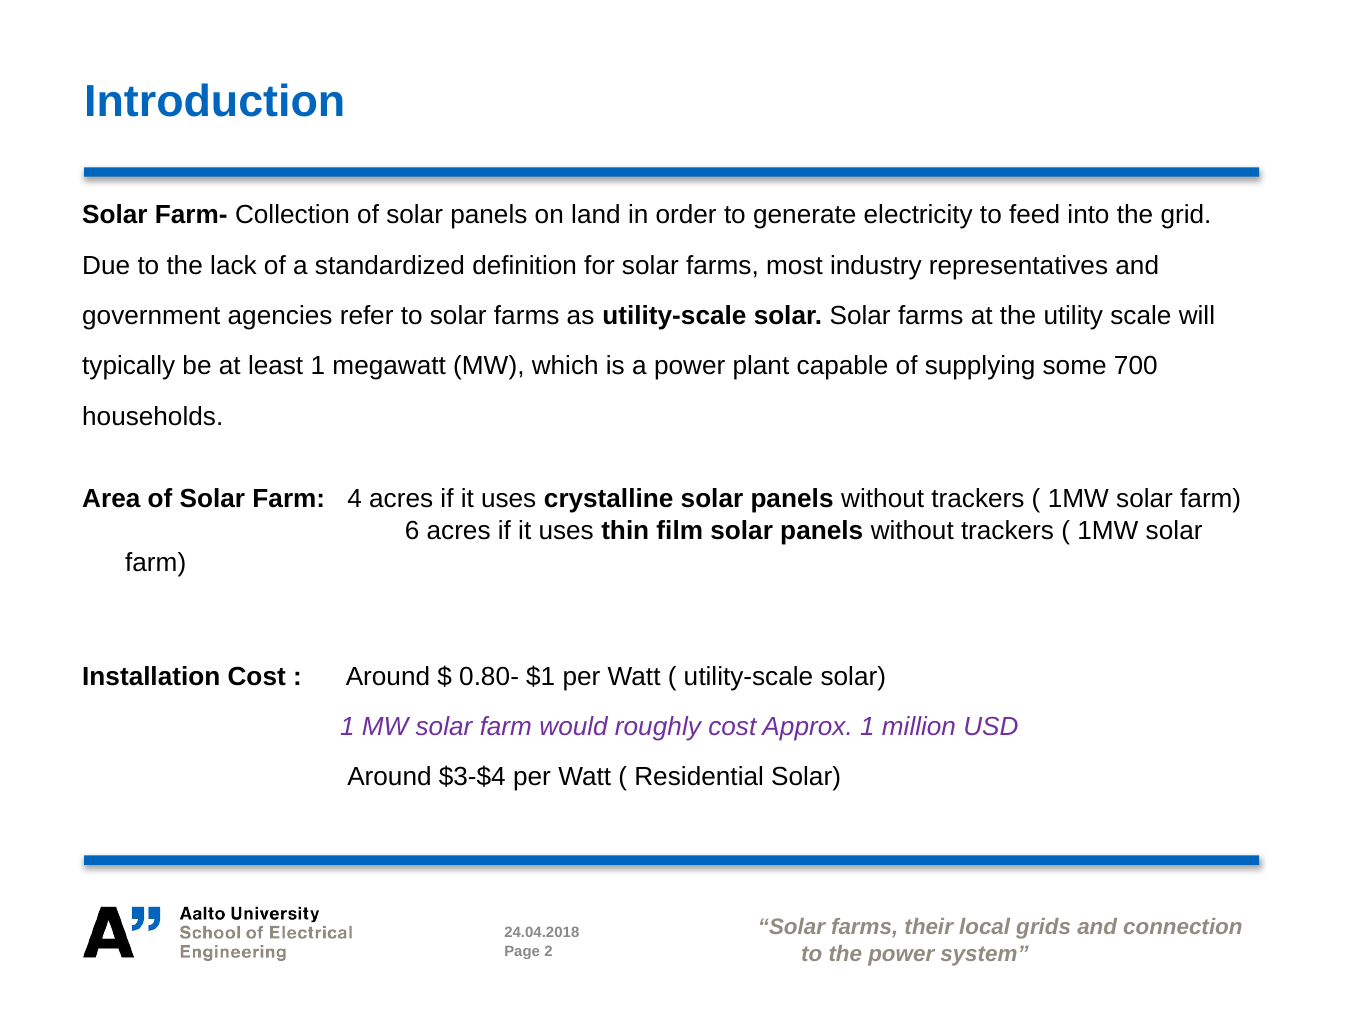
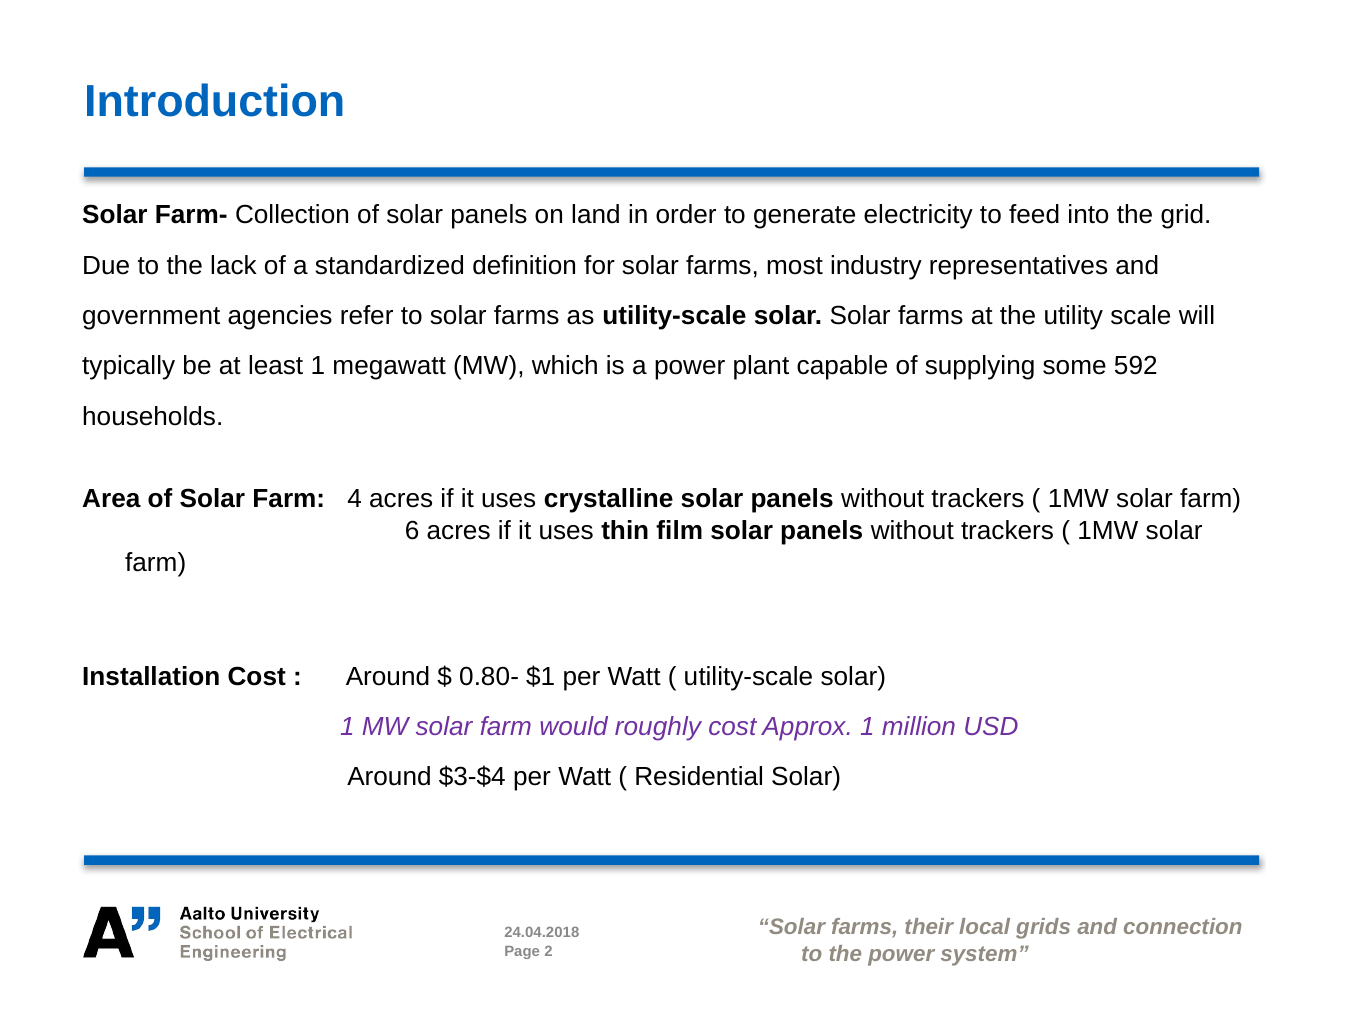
700: 700 -> 592
